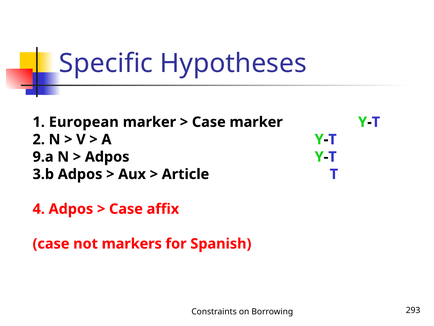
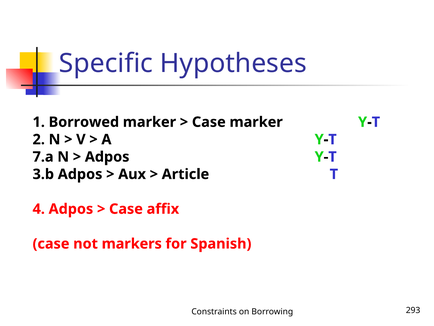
European: European -> Borrowed
9.a: 9.a -> 7.a
